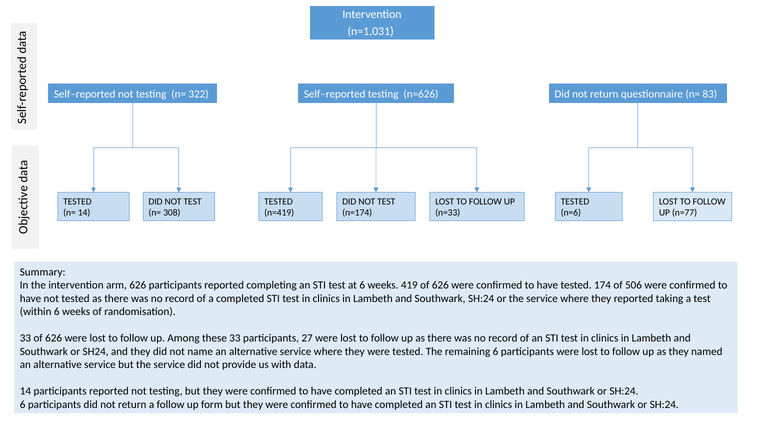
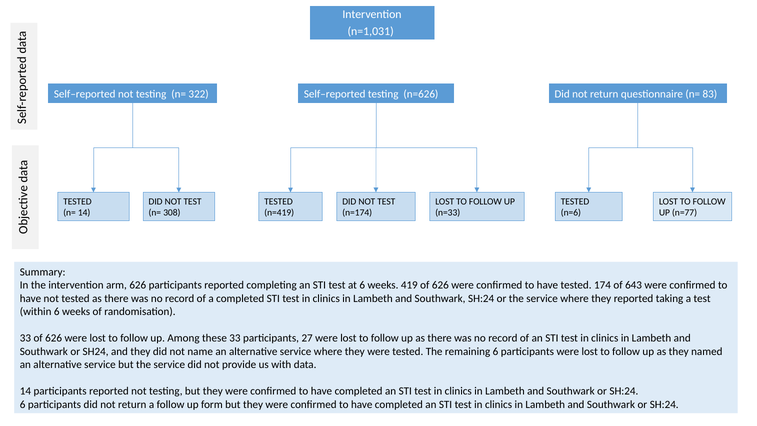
506: 506 -> 643
